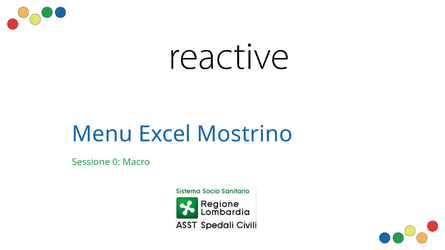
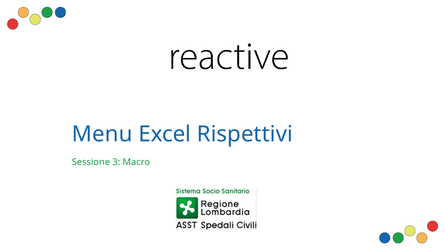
Mostrino: Mostrino -> Rispettivi
0: 0 -> 3
